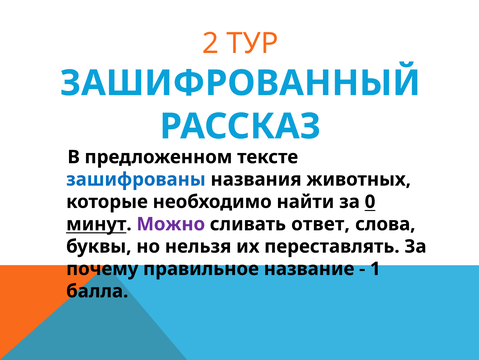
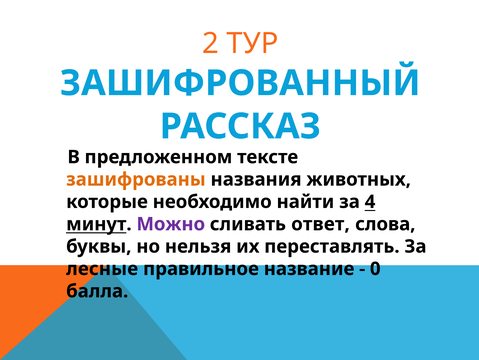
зашифрованы colour: blue -> orange
0: 0 -> 4
почему: почему -> лесные
1: 1 -> 0
